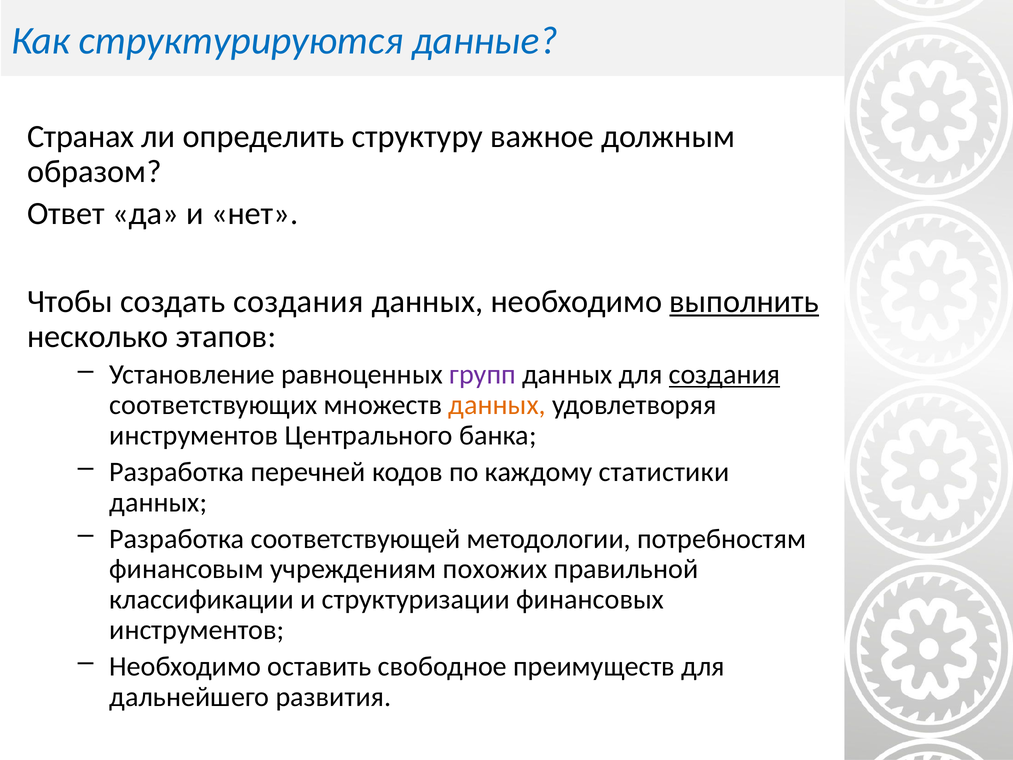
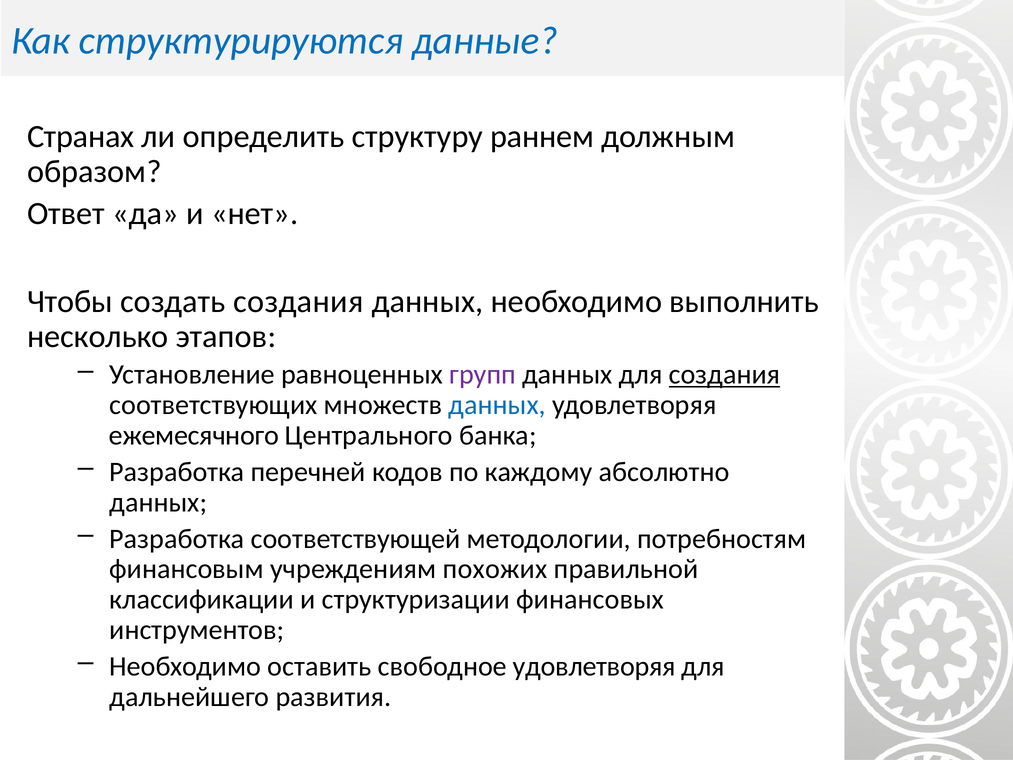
важное: важное -> раннем
выполнить underline: present -> none
данных at (497, 405) colour: orange -> blue
инструментов at (194, 435): инструментов -> ежемесячного
статистики: статистики -> абсолютно
свободное преимуществ: преимуществ -> удовлетворяя
